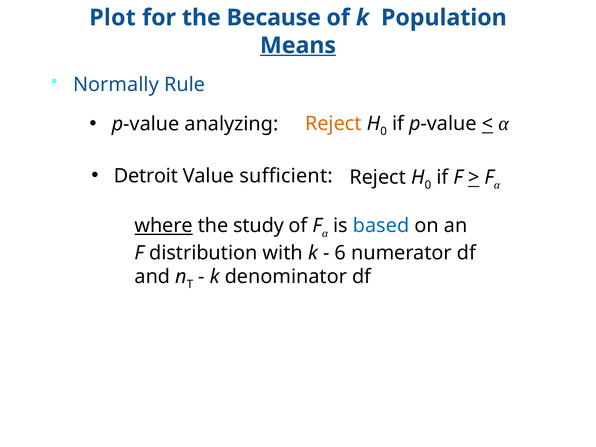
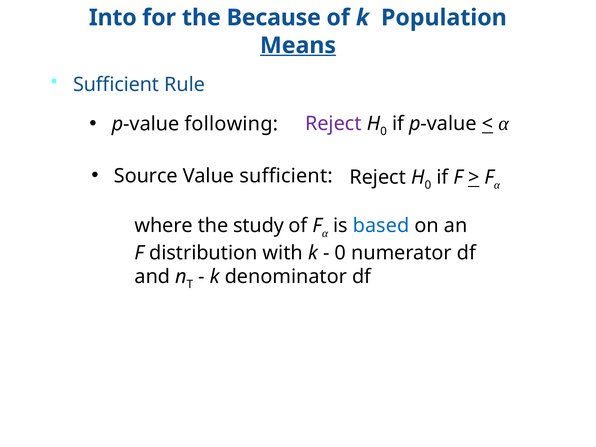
Plot: Plot -> Into
Normally at (116, 84): Normally -> Sufficient
analyzing: analyzing -> following
Reject at (333, 124) colour: orange -> purple
Detroit: Detroit -> Source
where underline: present -> none
6 at (340, 253): 6 -> 0
